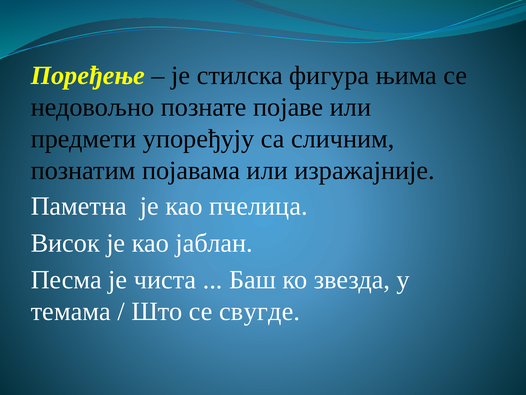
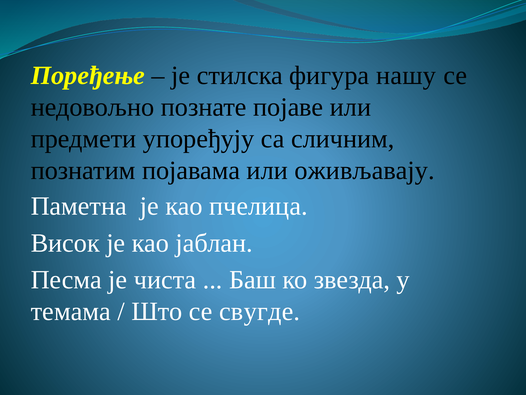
њима: њима -> нашу
изражајније: изражајније -> оживљавају
